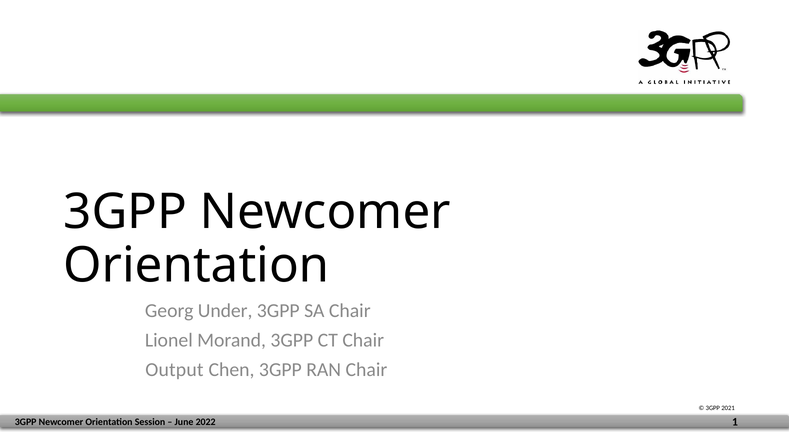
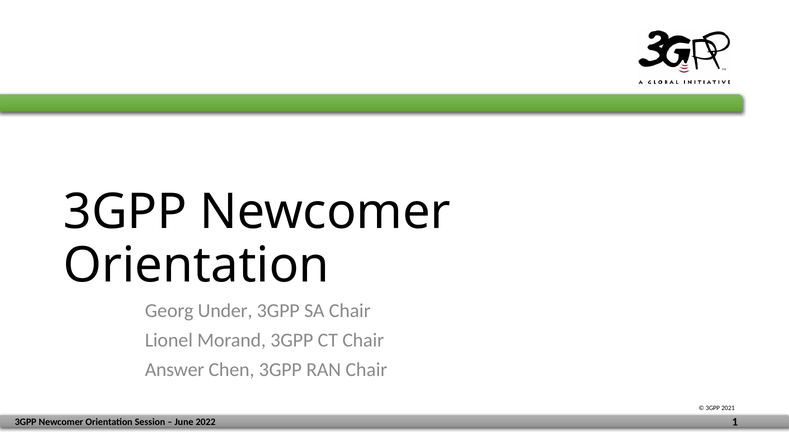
Output: Output -> Answer
